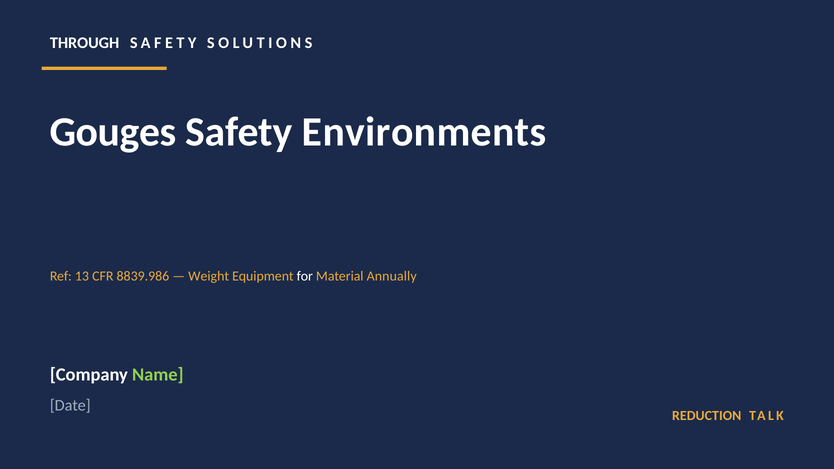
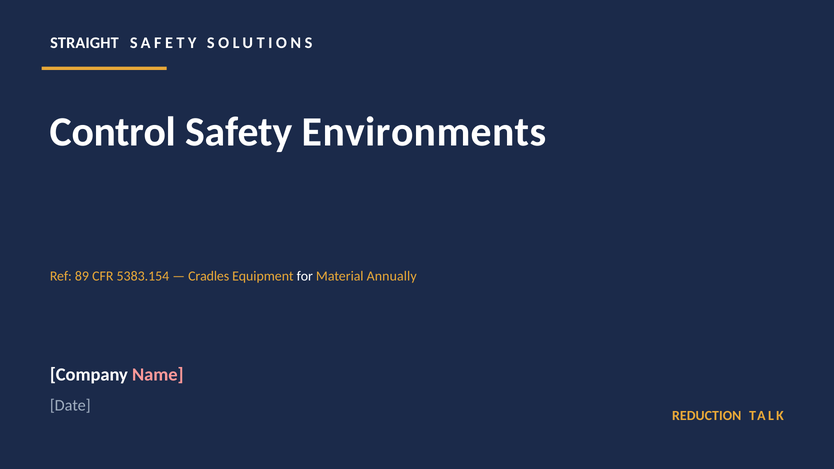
THROUGH: THROUGH -> STRAIGHT
Gouges: Gouges -> Control
13: 13 -> 89
8839.986: 8839.986 -> 5383.154
Weight: Weight -> Cradles
Name colour: light green -> pink
